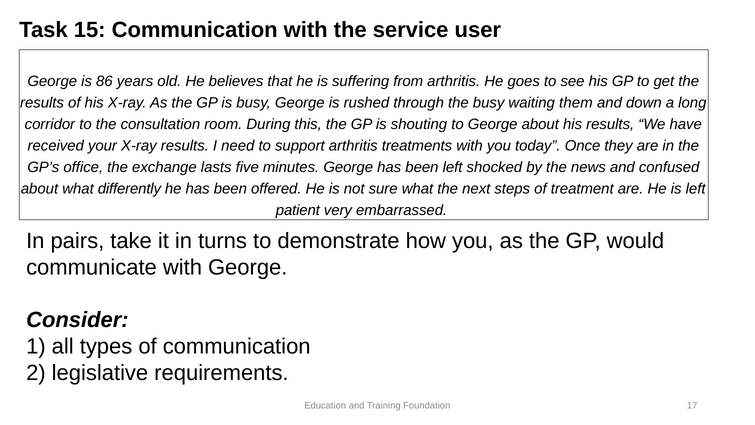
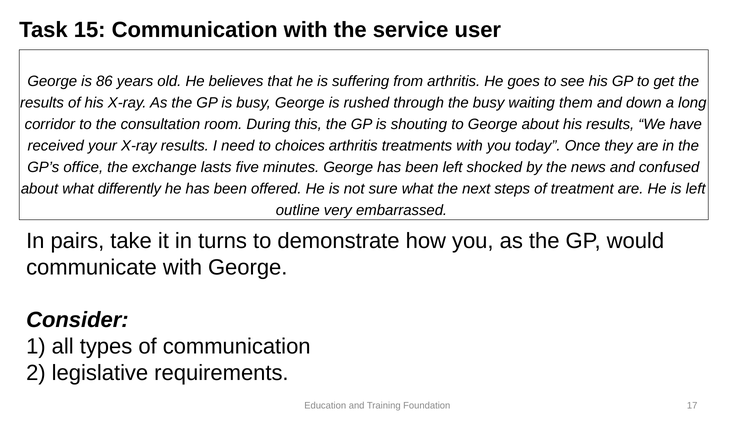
support: support -> choices
patient: patient -> outline
